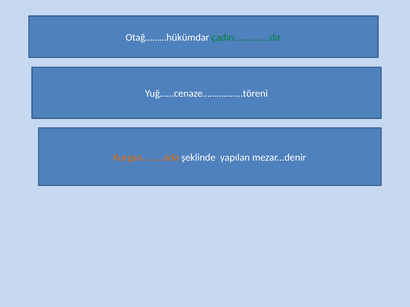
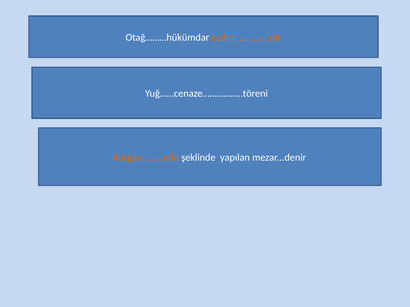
çadırı……………dır colour: green -> orange
